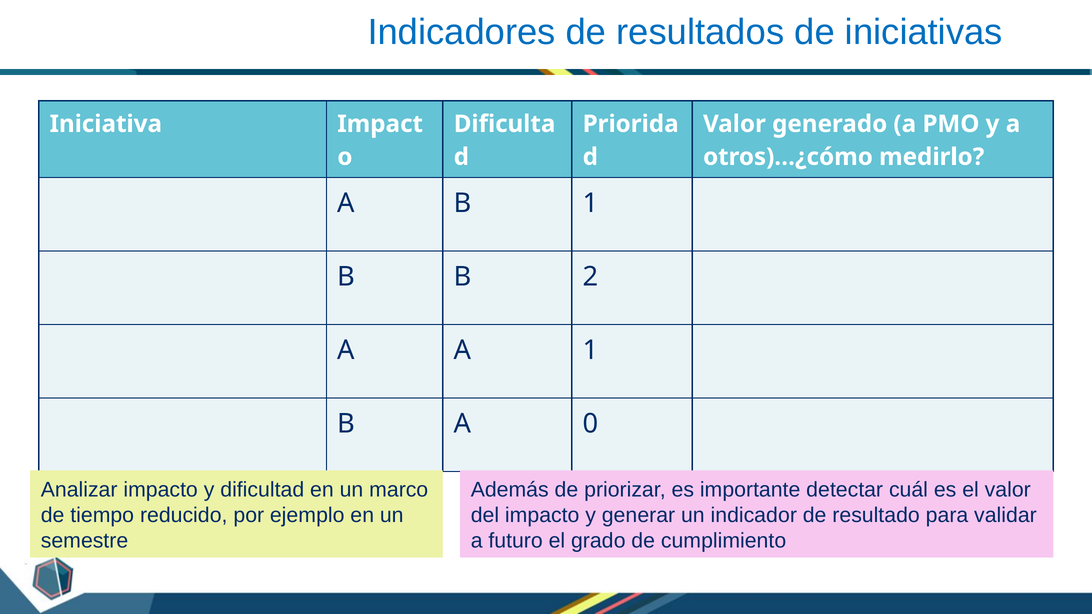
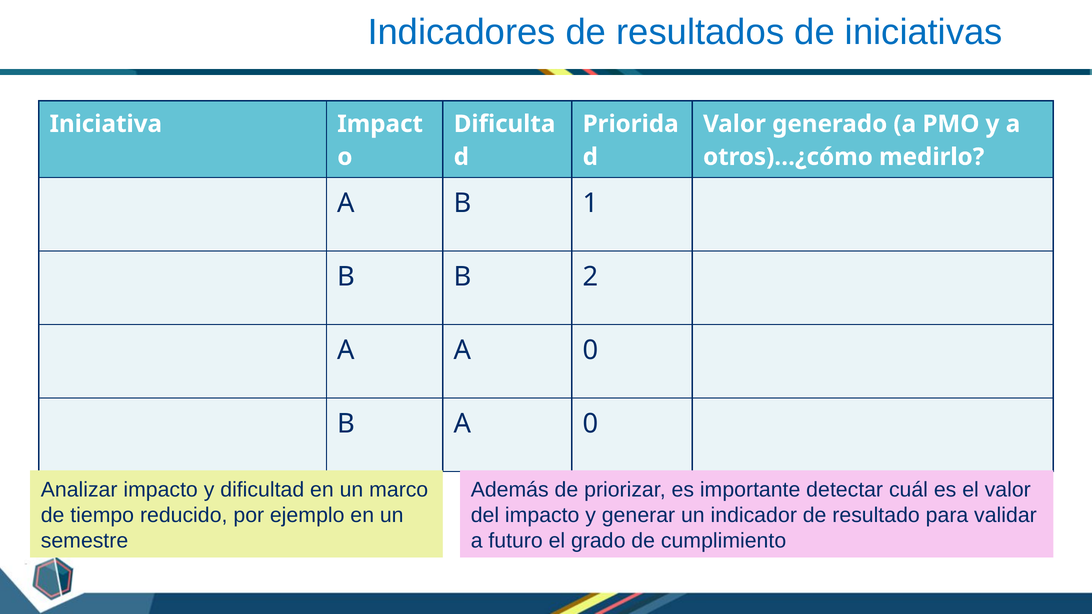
A A 1: 1 -> 0
